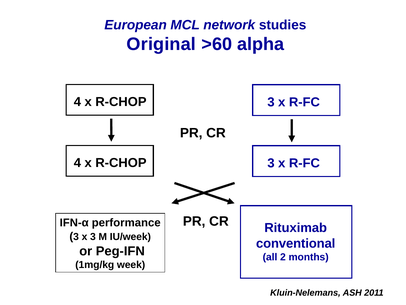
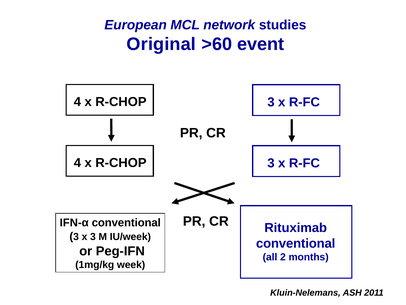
alpha: alpha -> event
IFN-α performance: performance -> conventional
